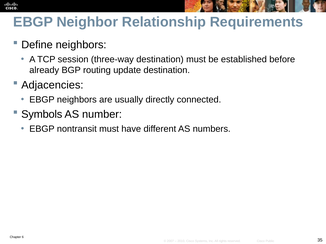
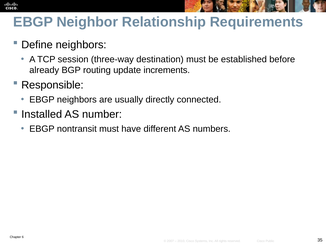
update destination: destination -> increments
Adjacencies: Adjacencies -> Responsible
Symbols: Symbols -> Installed
